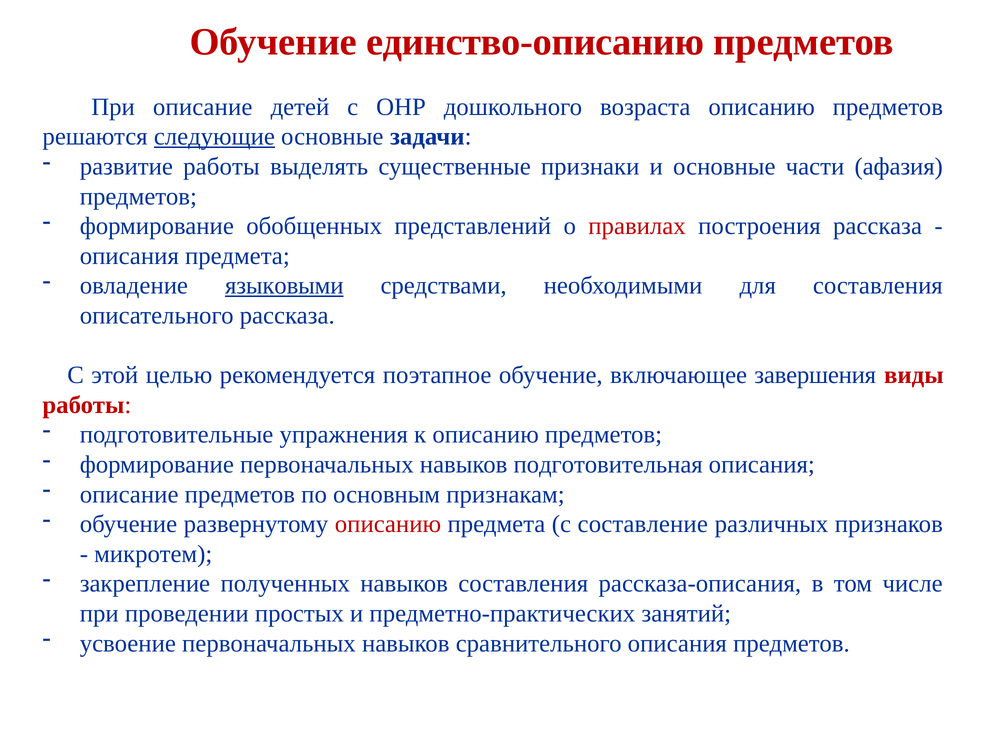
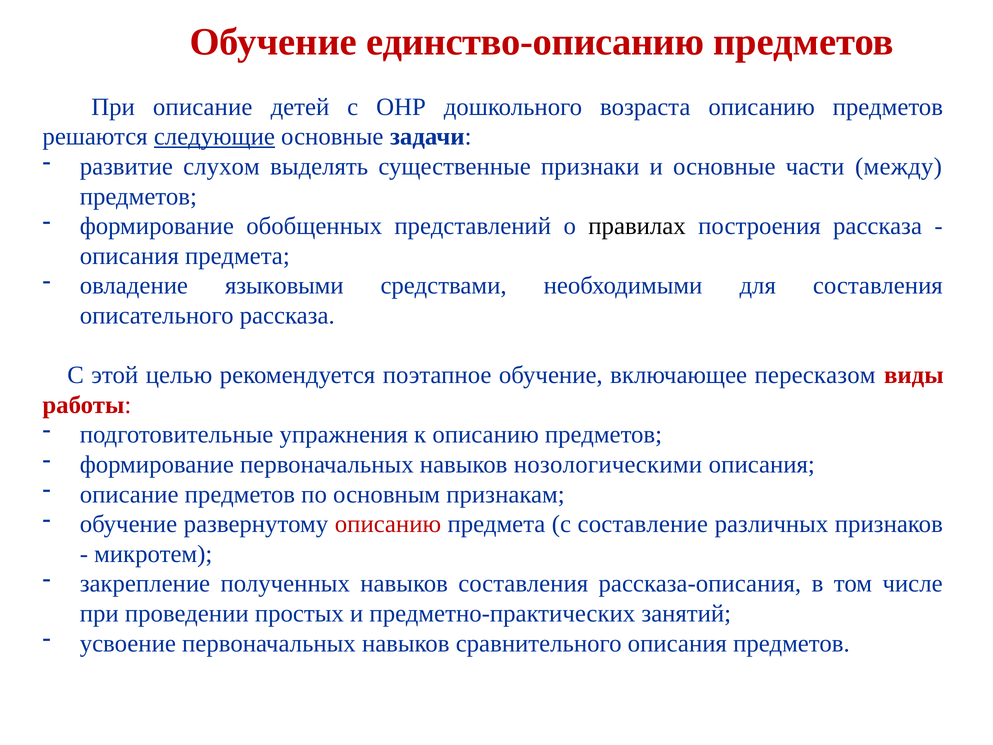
развитие работы: работы -> слухом
афазия: афазия -> между
правилах colour: red -> black
языковыми underline: present -> none
завершения: завершения -> пересказом
подготовительная: подготовительная -> нозологическими
